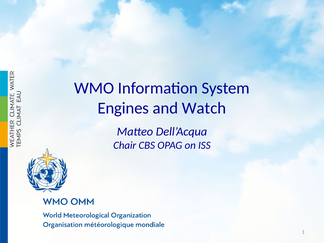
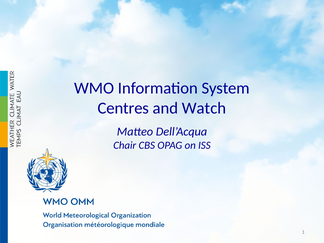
Engines: Engines -> Centres
